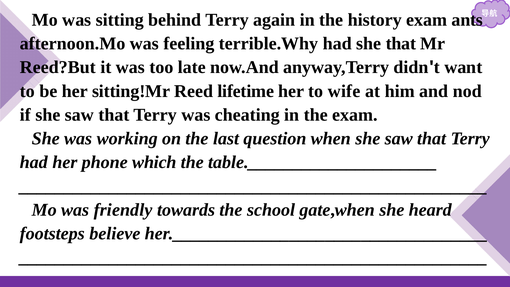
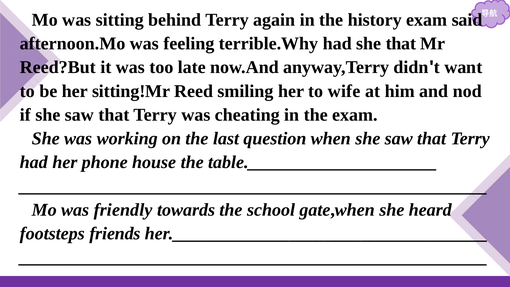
ants: ants -> said
lifetime: lifetime -> smiling
which: which -> house
believe: believe -> friends
